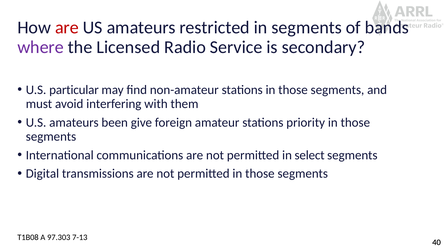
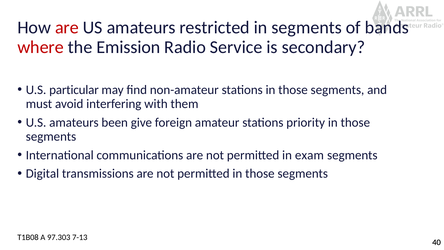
where colour: purple -> red
Licensed: Licensed -> Emission
select: select -> exam
